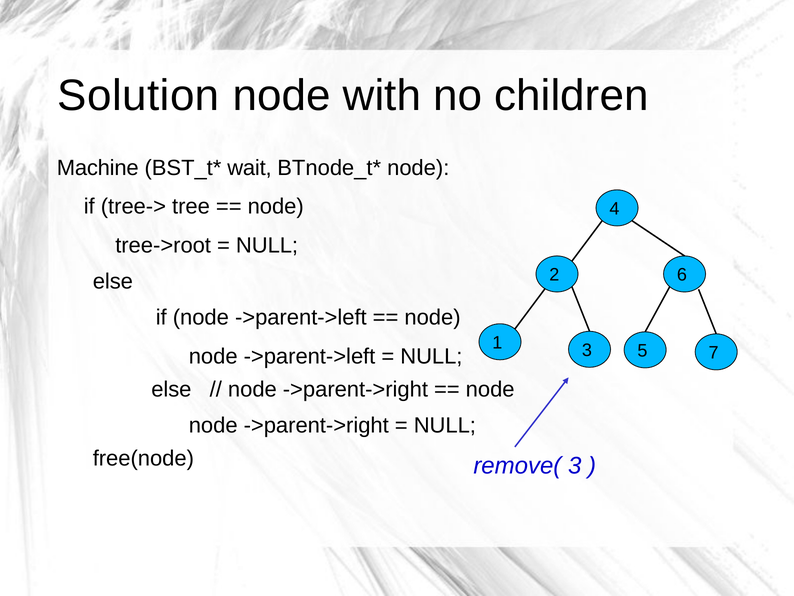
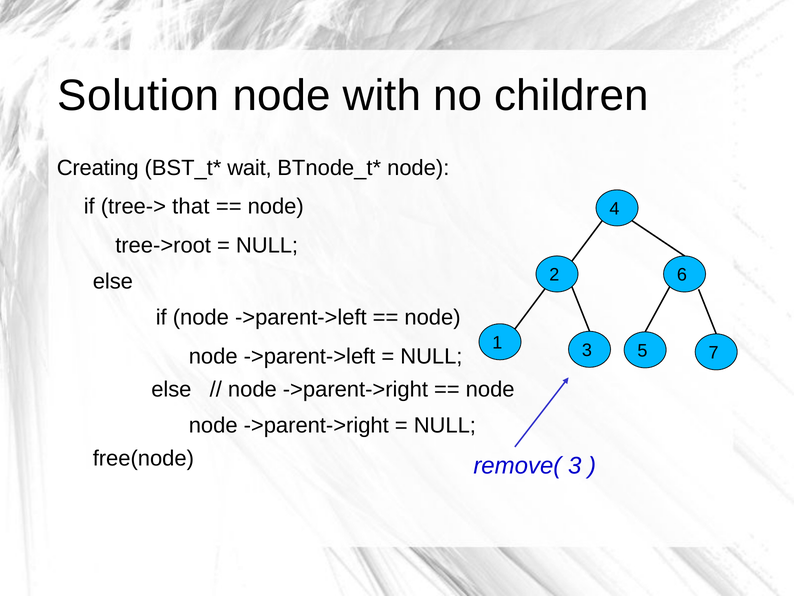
Machine: Machine -> Creating
tree: tree -> that
